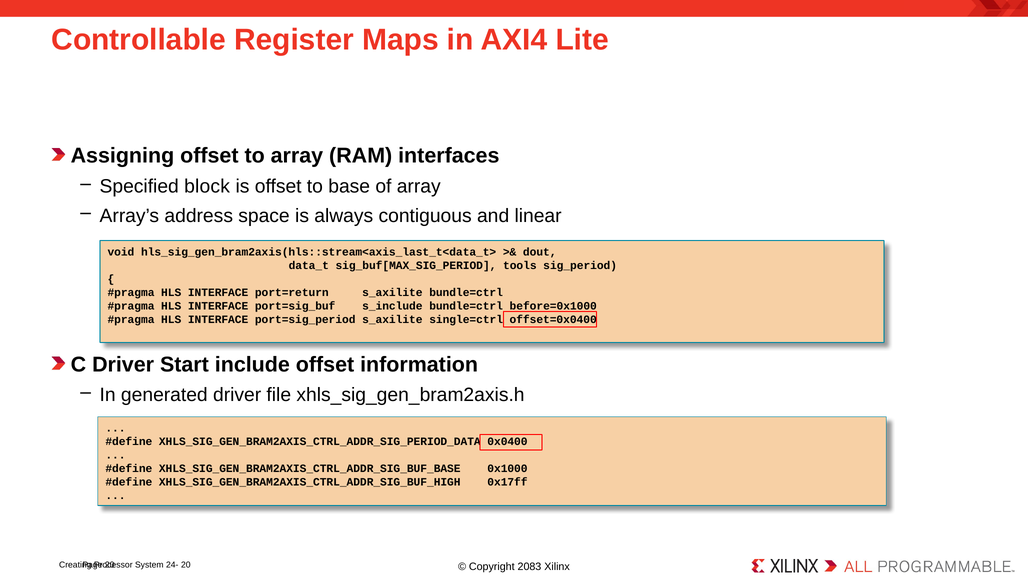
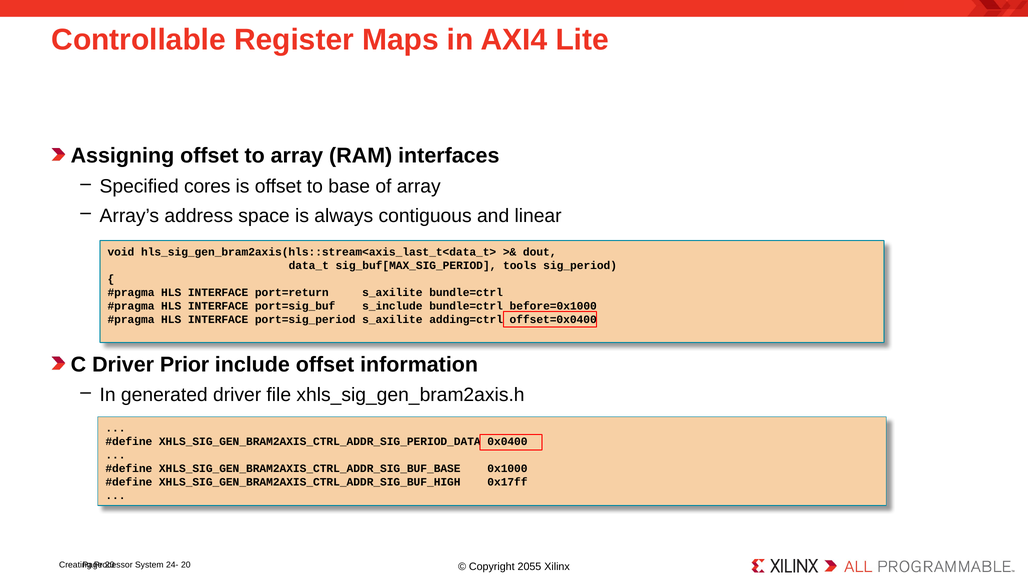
block: block -> cores
single=ctrl: single=ctrl -> adding=ctrl
Start: Start -> Prior
2083: 2083 -> 2055
